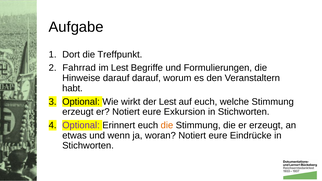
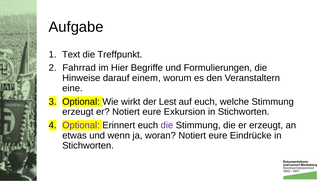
Dort: Dort -> Text
im Lest: Lest -> Hier
darauf darauf: darauf -> einem
habt: habt -> eine
die at (167, 125) colour: orange -> purple
